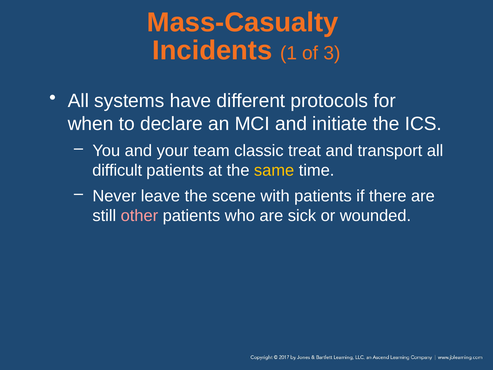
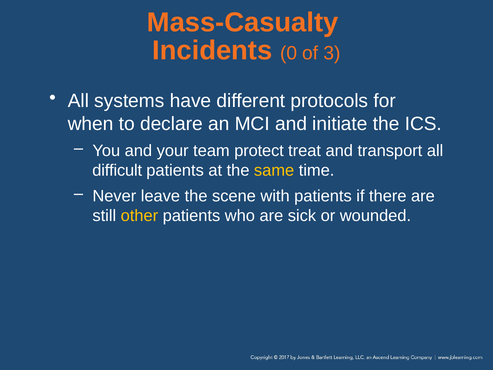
1: 1 -> 0
classic: classic -> protect
other colour: pink -> yellow
